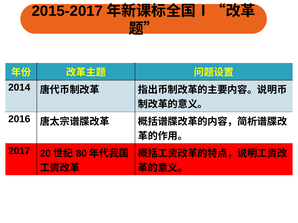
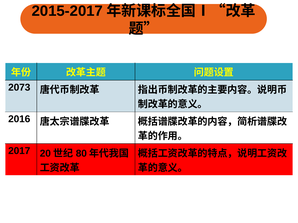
2014: 2014 -> 2073
